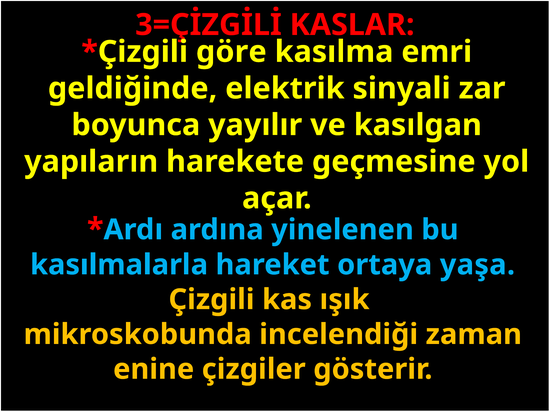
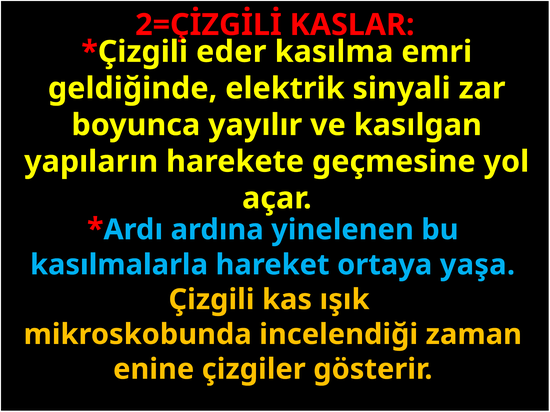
3=ÇİZGİLİ: 3=ÇİZGİLİ -> 2=ÇİZGİLİ
göre: göre -> eder
